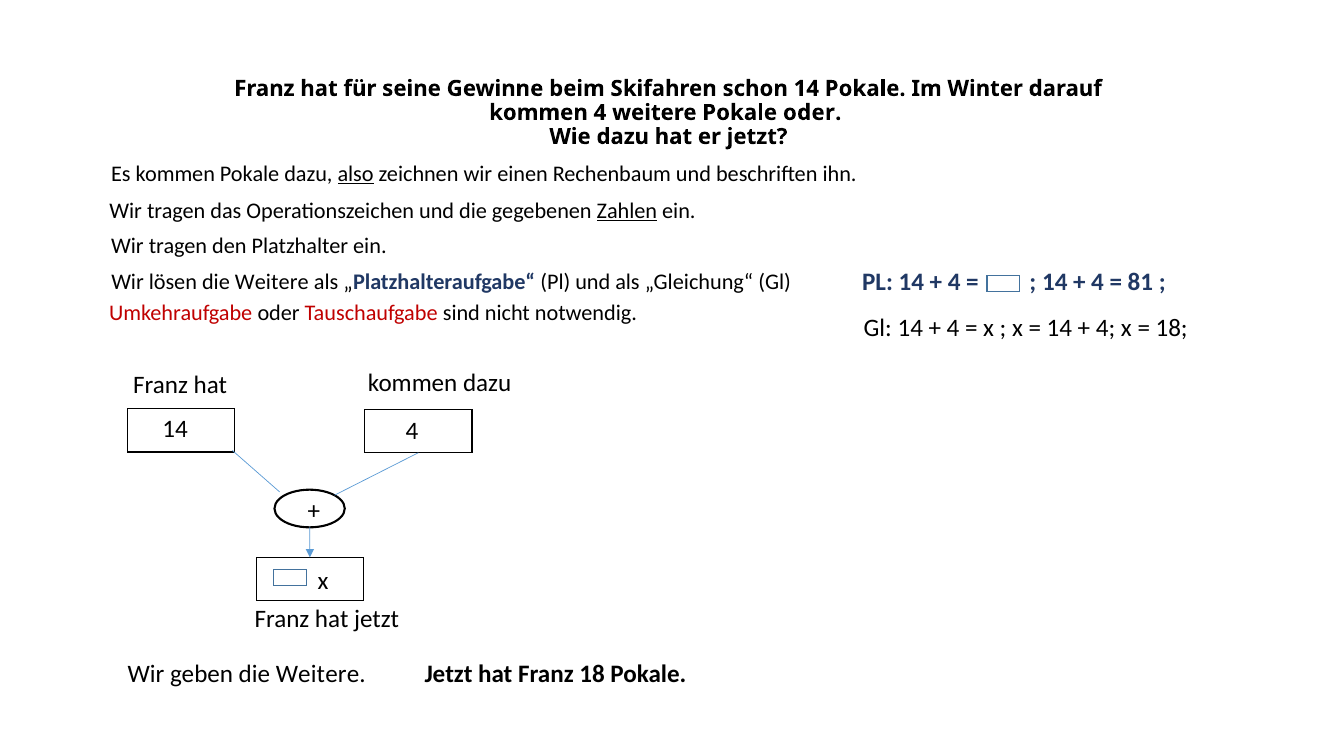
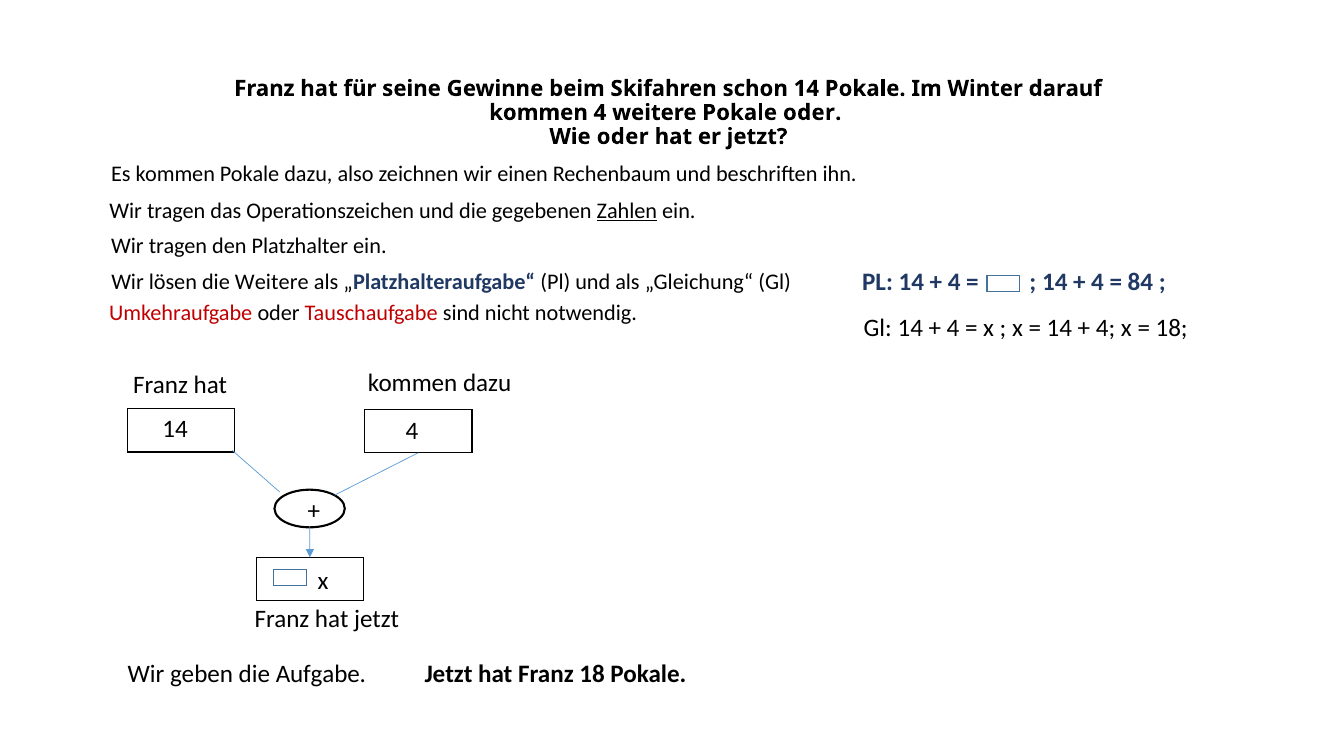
Wie dazu: dazu -> oder
also underline: present -> none
81: 81 -> 84
geben die Weitere: Weitere -> Aufgabe
